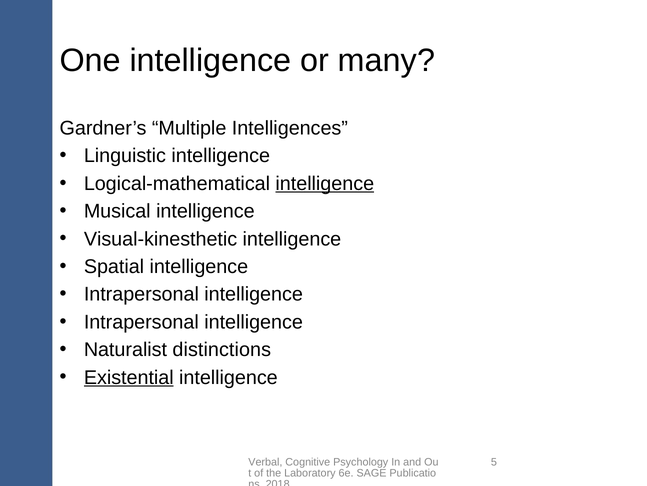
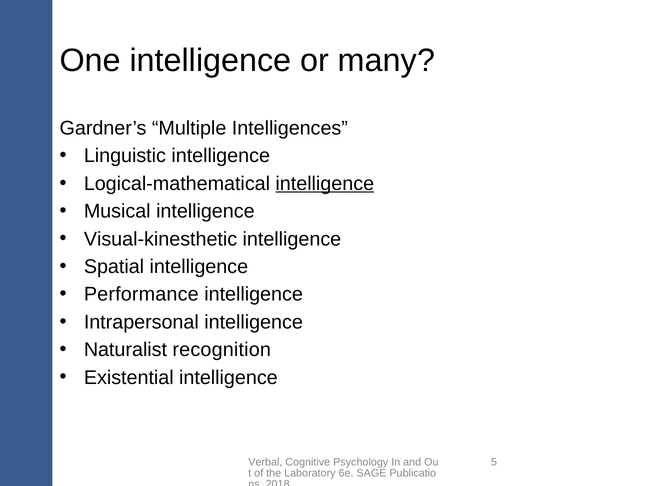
Intrapersonal at (141, 294): Intrapersonal -> Performance
distinctions: distinctions -> recognition
Existential underline: present -> none
